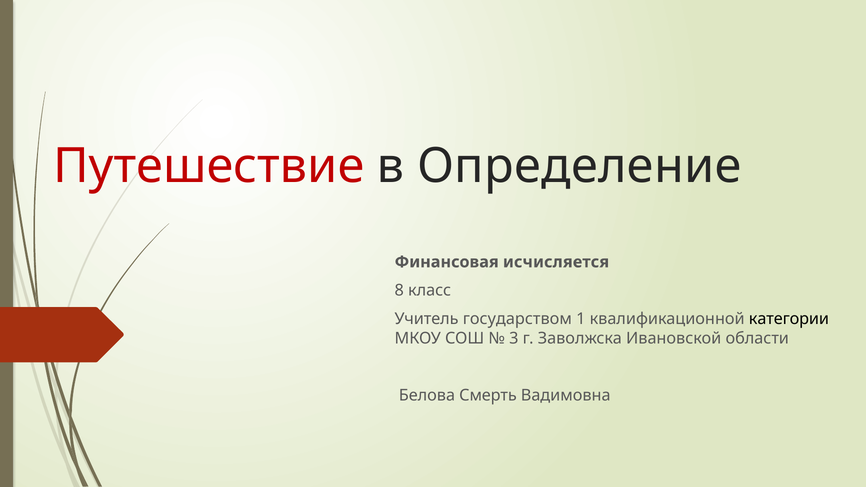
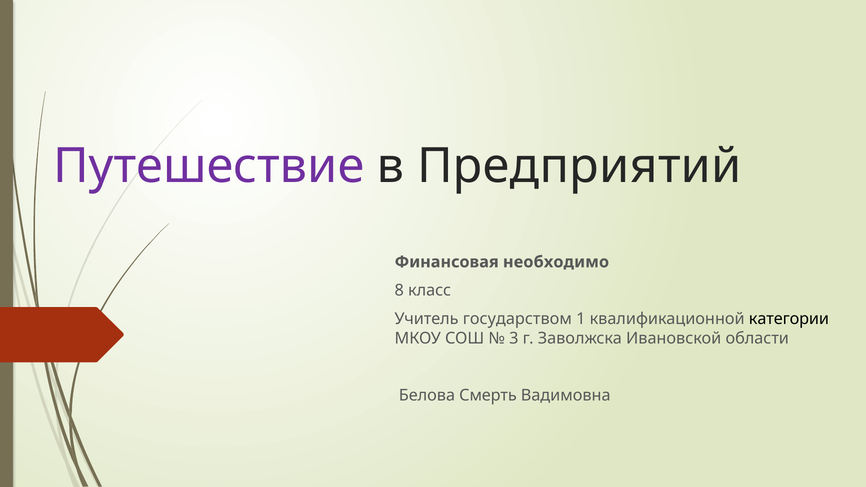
Путешествие colour: red -> purple
Определение: Определение -> Предприятий
исчисляется: исчисляется -> необходимо
